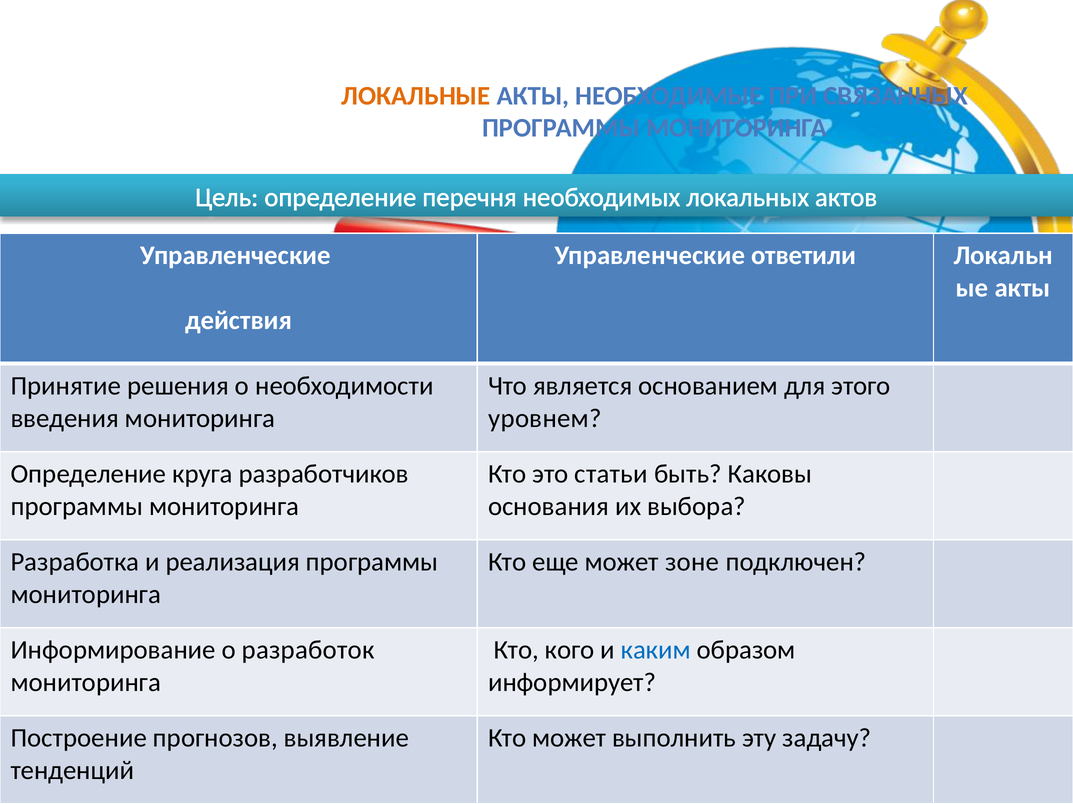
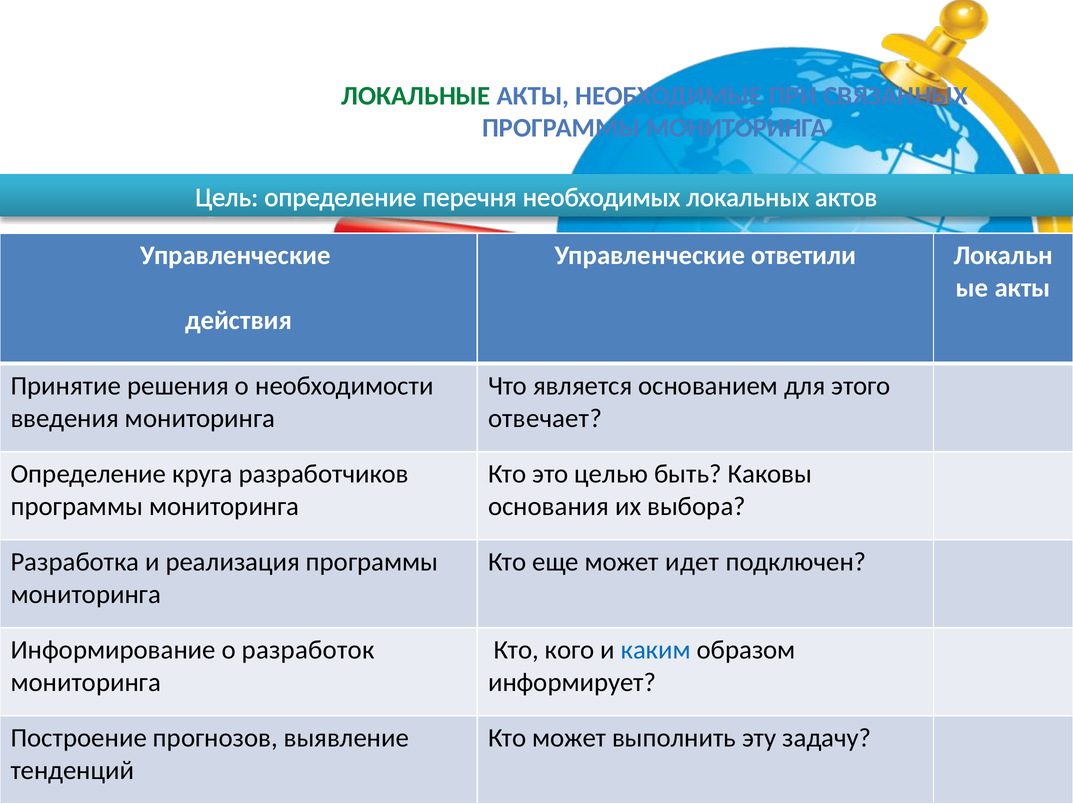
ЛОКАЛЬНЫЕ colour: orange -> green
уровнем: уровнем -> отвечает
статьи: статьи -> целью
зоне: зоне -> идет
